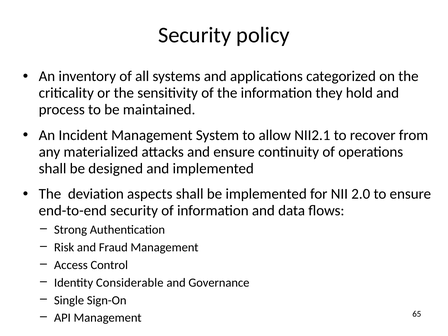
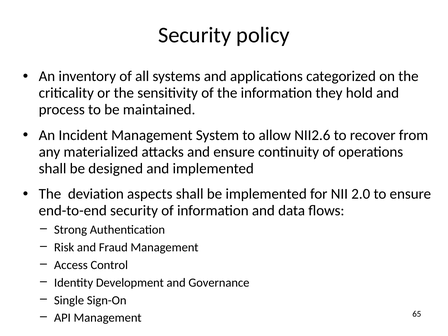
NII2.1: NII2.1 -> NII2.6
Considerable: Considerable -> Development
